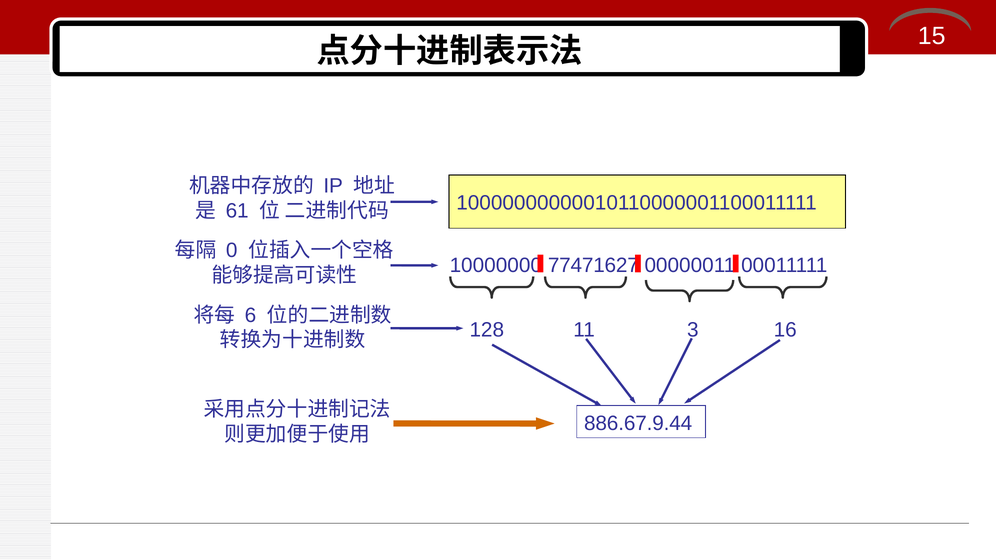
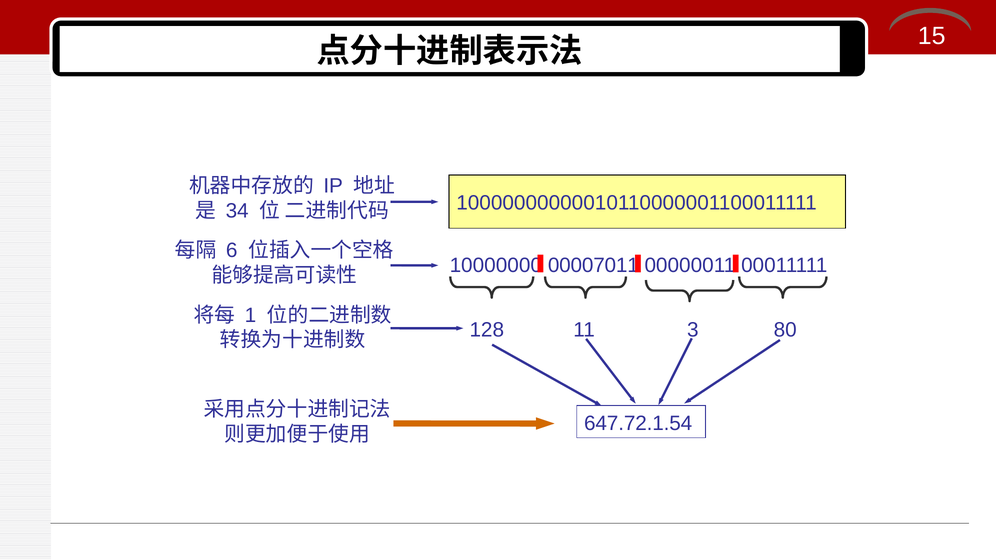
61: 61 -> 34
0: 0 -> 6
77471627: 77471627 -> 00007011
6: 6 -> 1
16: 16 -> 80
886.67.9.44: 886.67.9.44 -> 647.72.1.54
